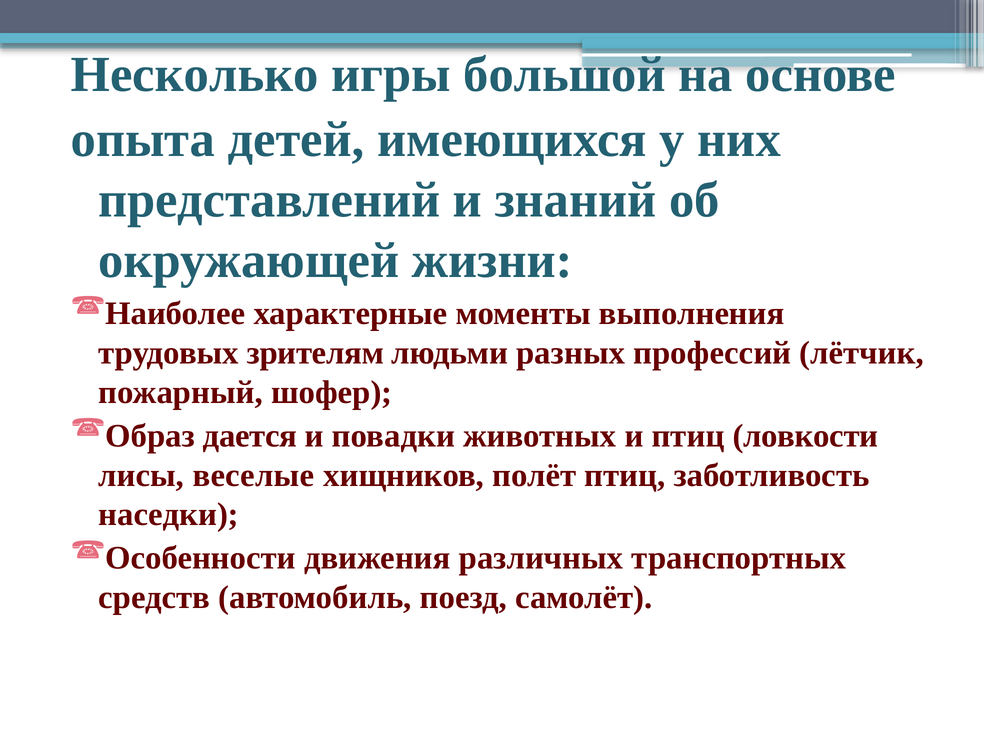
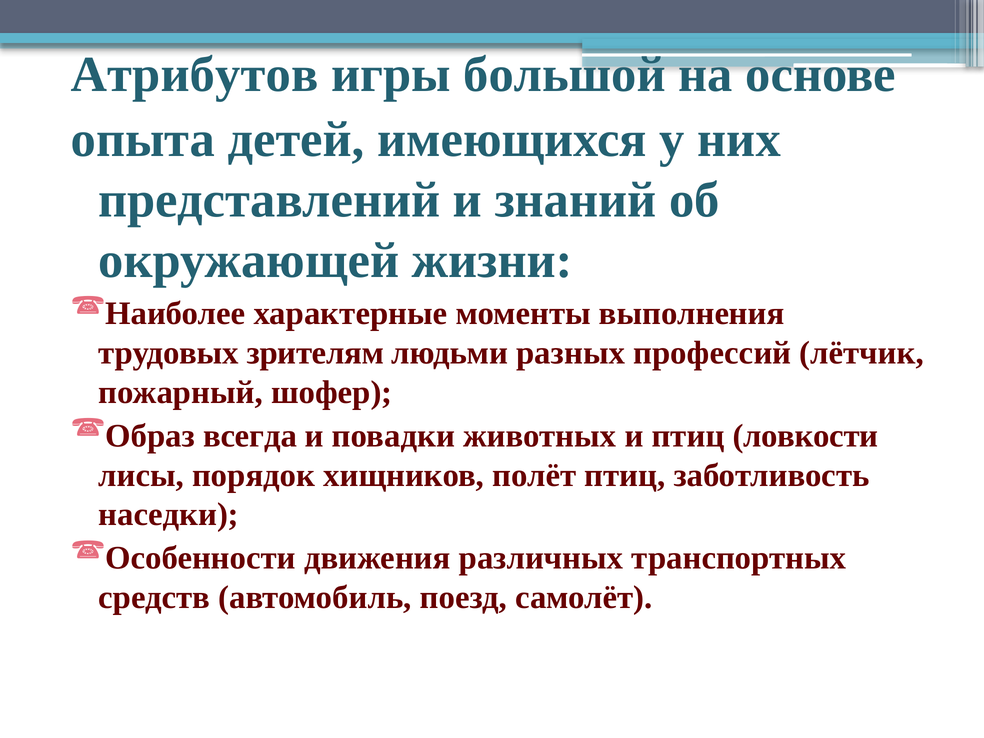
Несколько: Несколько -> Атрибутов
дается: дается -> всегда
веселые: веселые -> порядок
